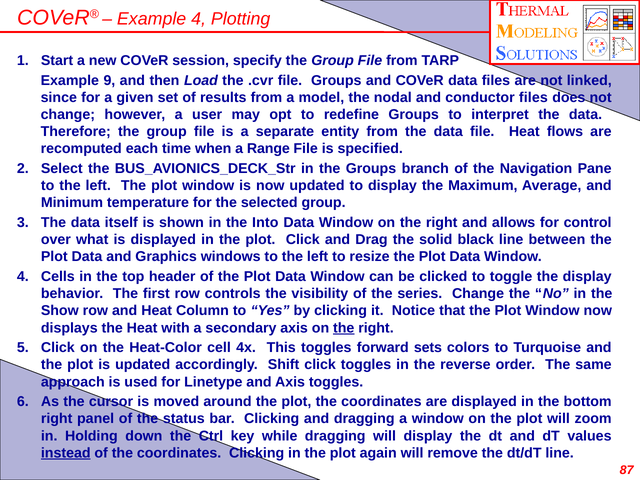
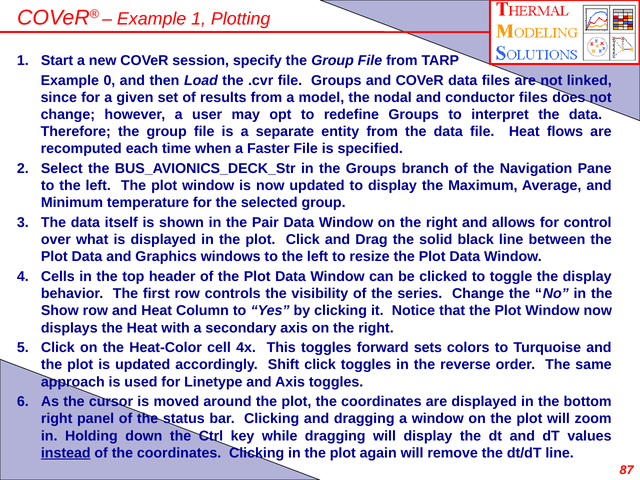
Example 4: 4 -> 1
9: 9 -> 0
Range: Range -> Faster
Into: Into -> Pair
the at (344, 328) underline: present -> none
